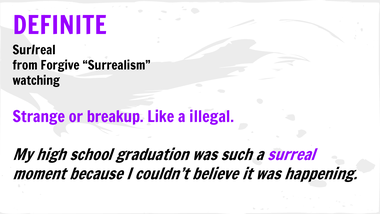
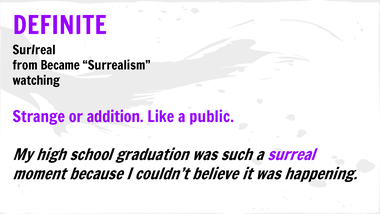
Forgive: Forgive -> Became
breakup: breakup -> addition
illegal: illegal -> public
